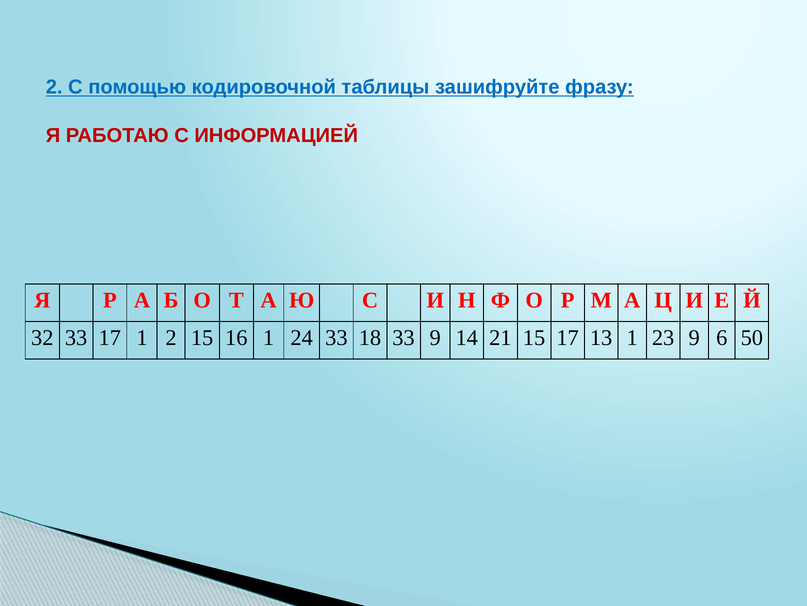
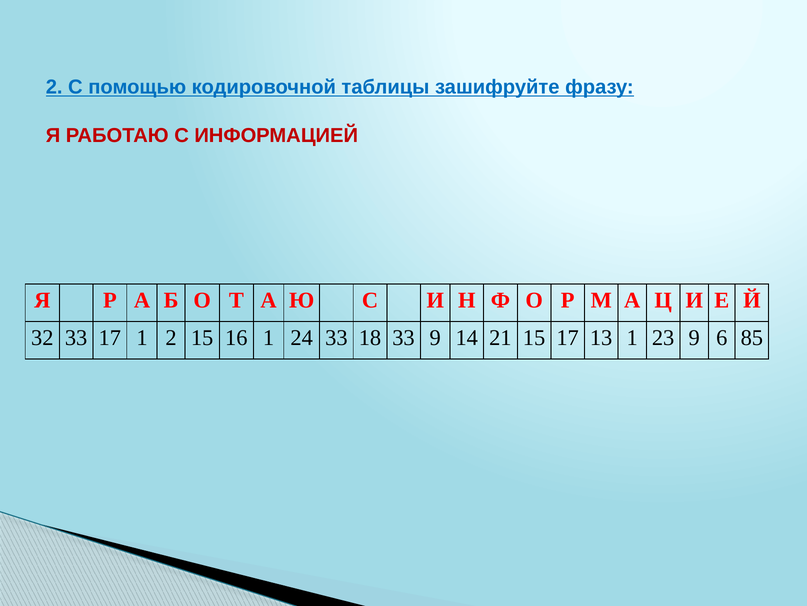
50: 50 -> 85
